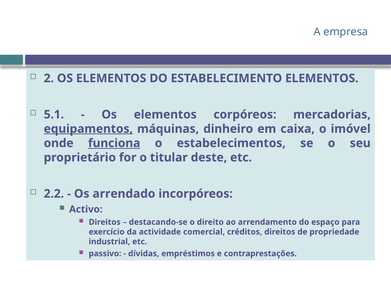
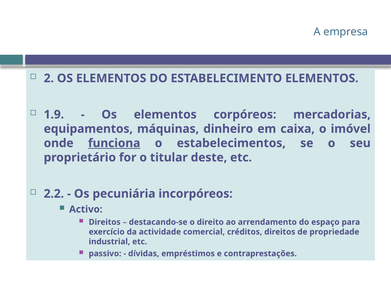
5.1: 5.1 -> 1.9
equipamentos underline: present -> none
arrendado: arrendado -> pecuniária
